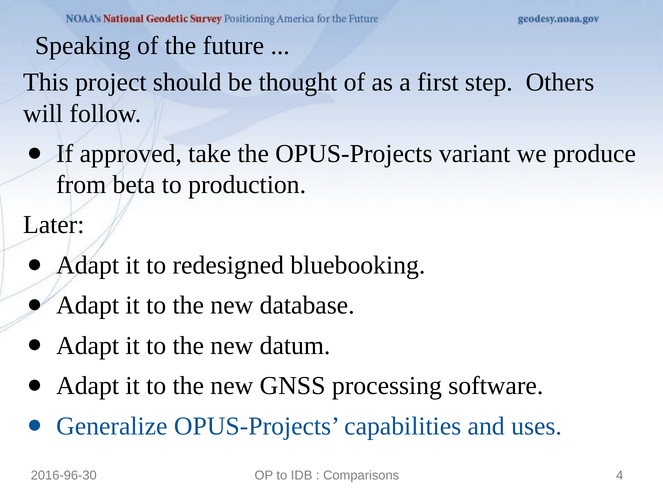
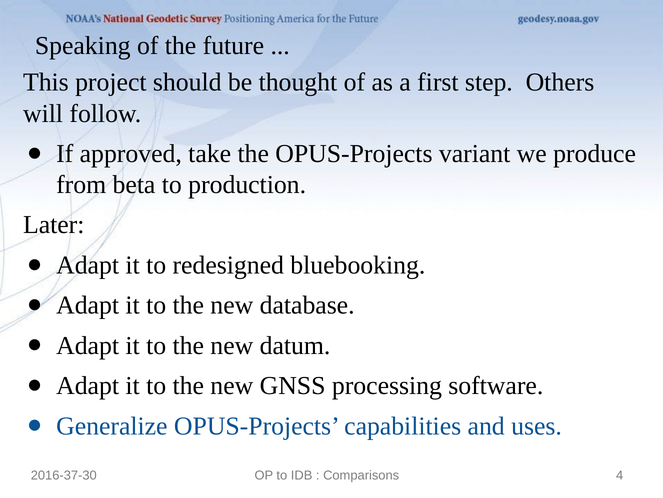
2016-96-30: 2016-96-30 -> 2016-37-30
